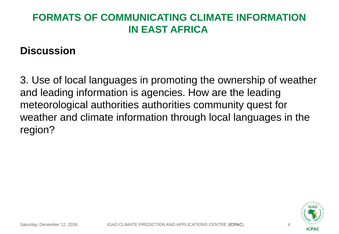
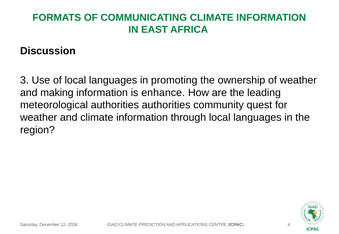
and leading: leading -> making
agencies: agencies -> enhance
